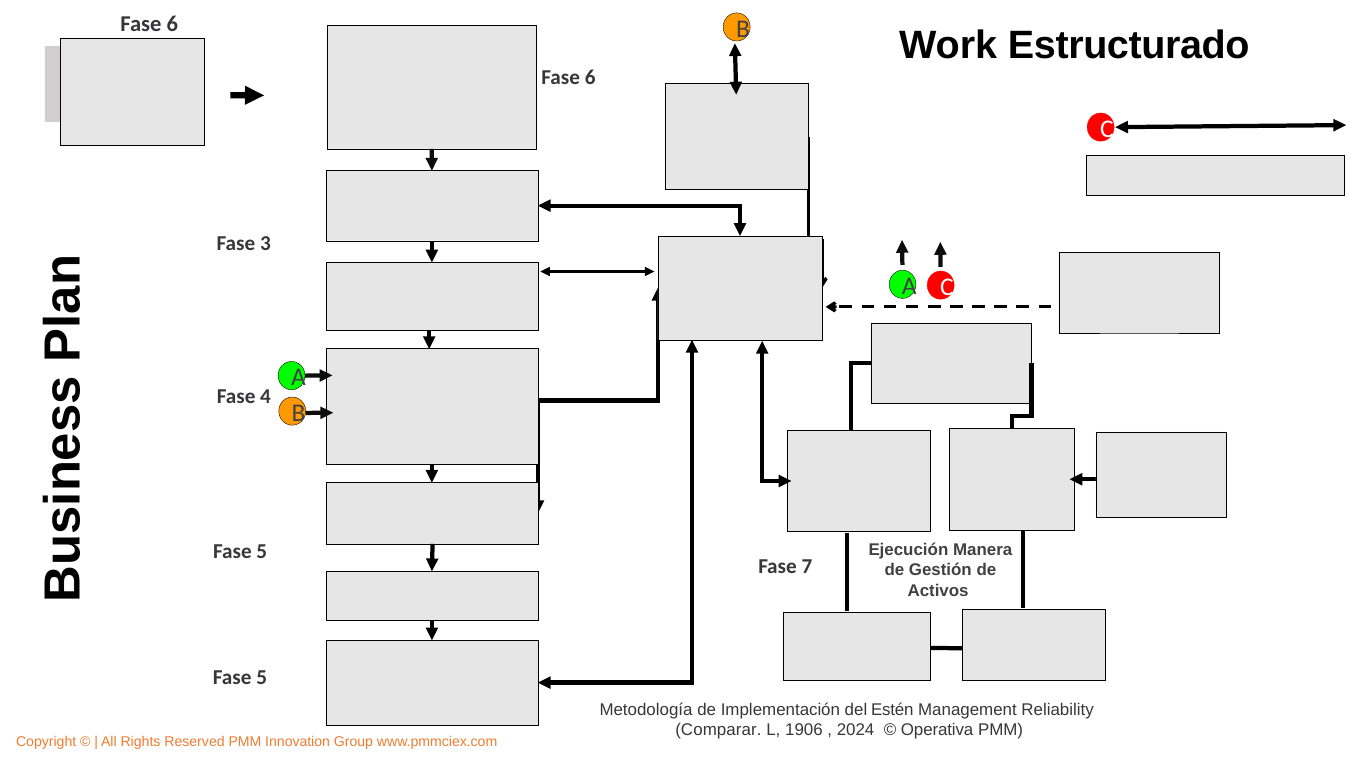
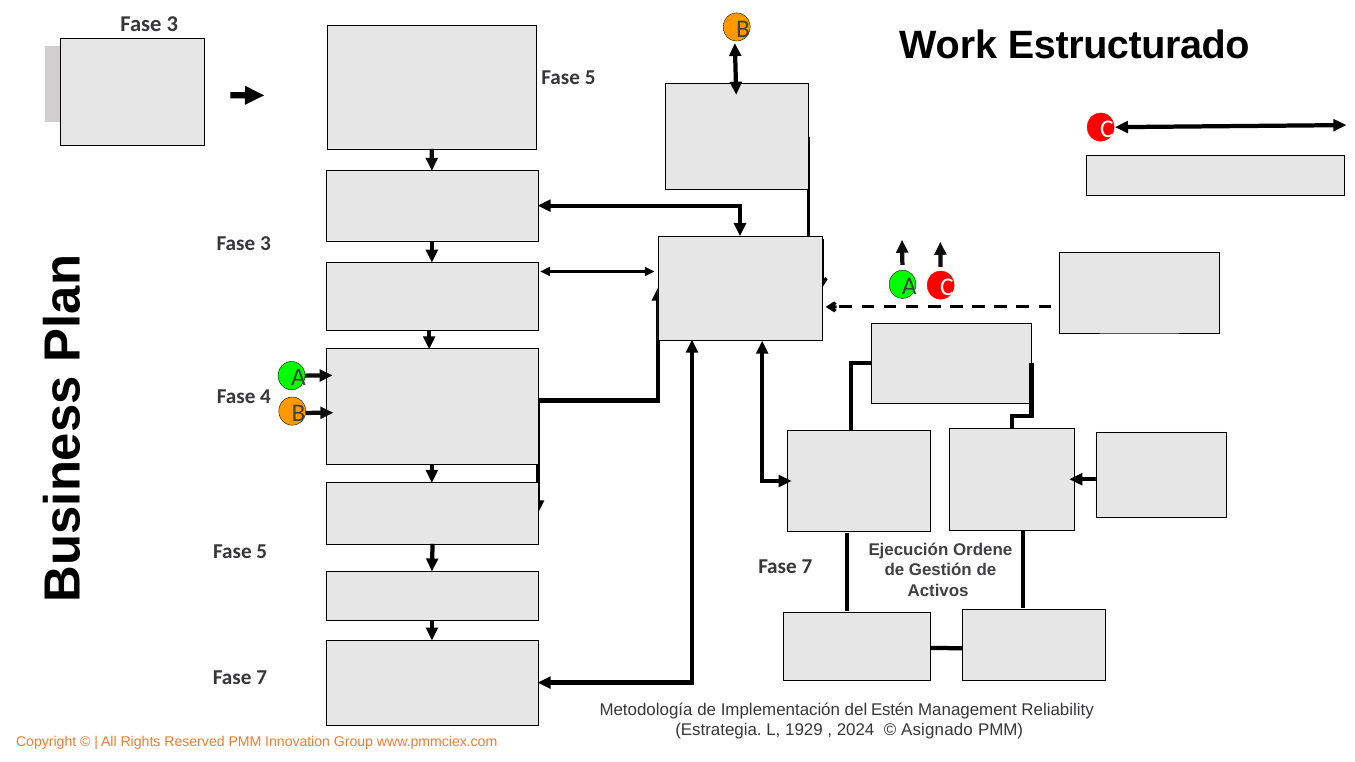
6 at (172, 24): 6 -> 3
6 at (590, 77): 6 -> 5
Manera: Manera -> Ordene
5 at (262, 677): 5 -> 7
Comparar: Comparar -> Estrategia
1906: 1906 -> 1929
Operativa: Operativa -> Asignado
